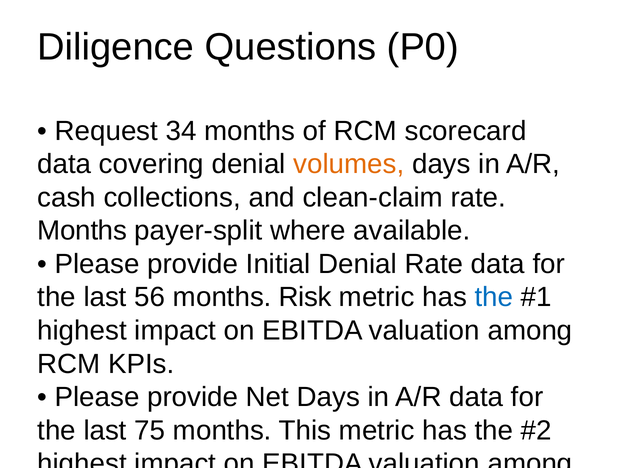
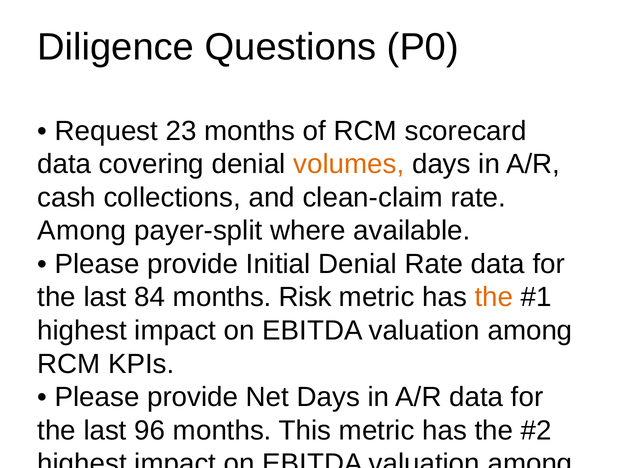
34: 34 -> 23
Months at (82, 231): Months -> Among
56: 56 -> 84
the at (494, 297) colour: blue -> orange
75: 75 -> 96
